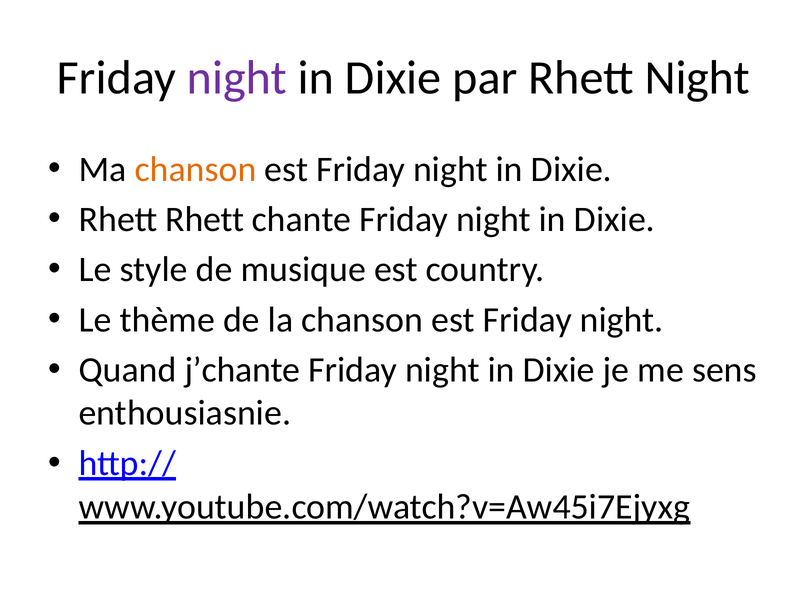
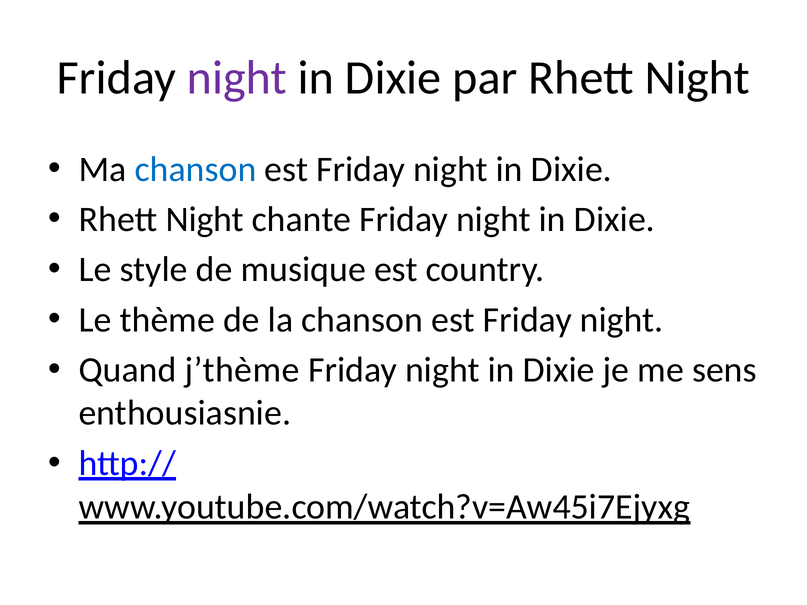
chanson at (195, 169) colour: orange -> blue
Rhett at (205, 220): Rhett -> Night
j’chante: j’chante -> j’thème
